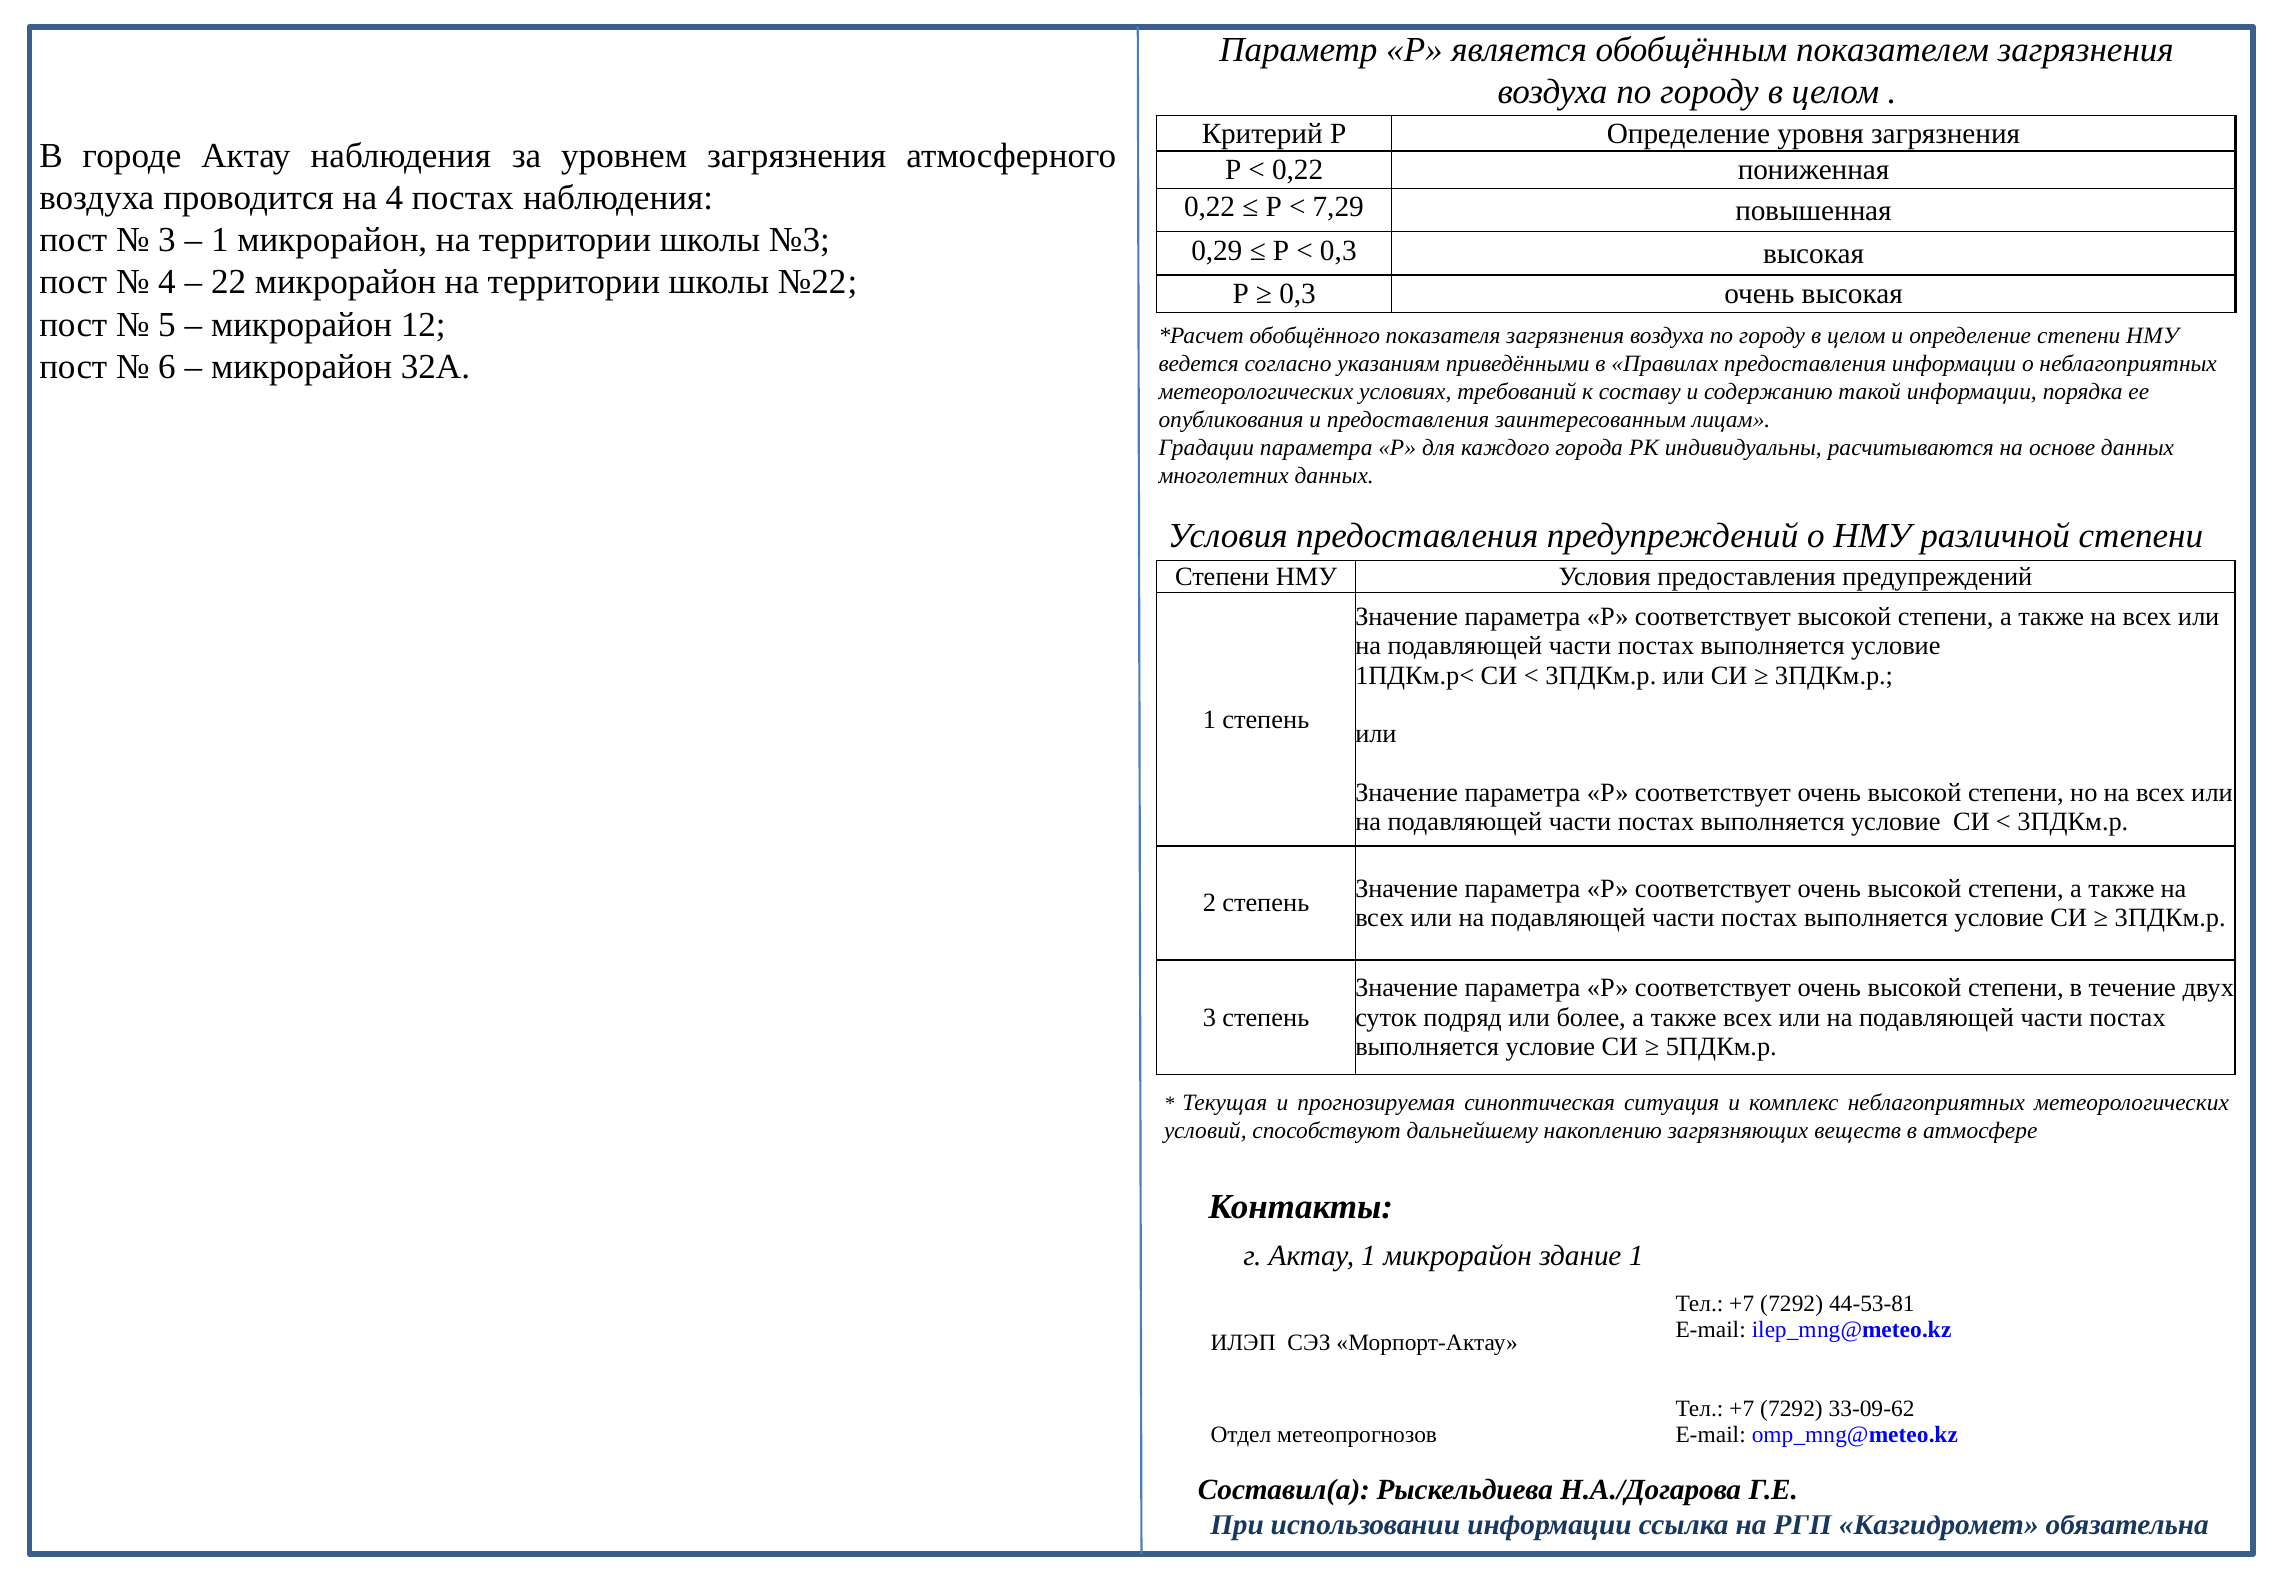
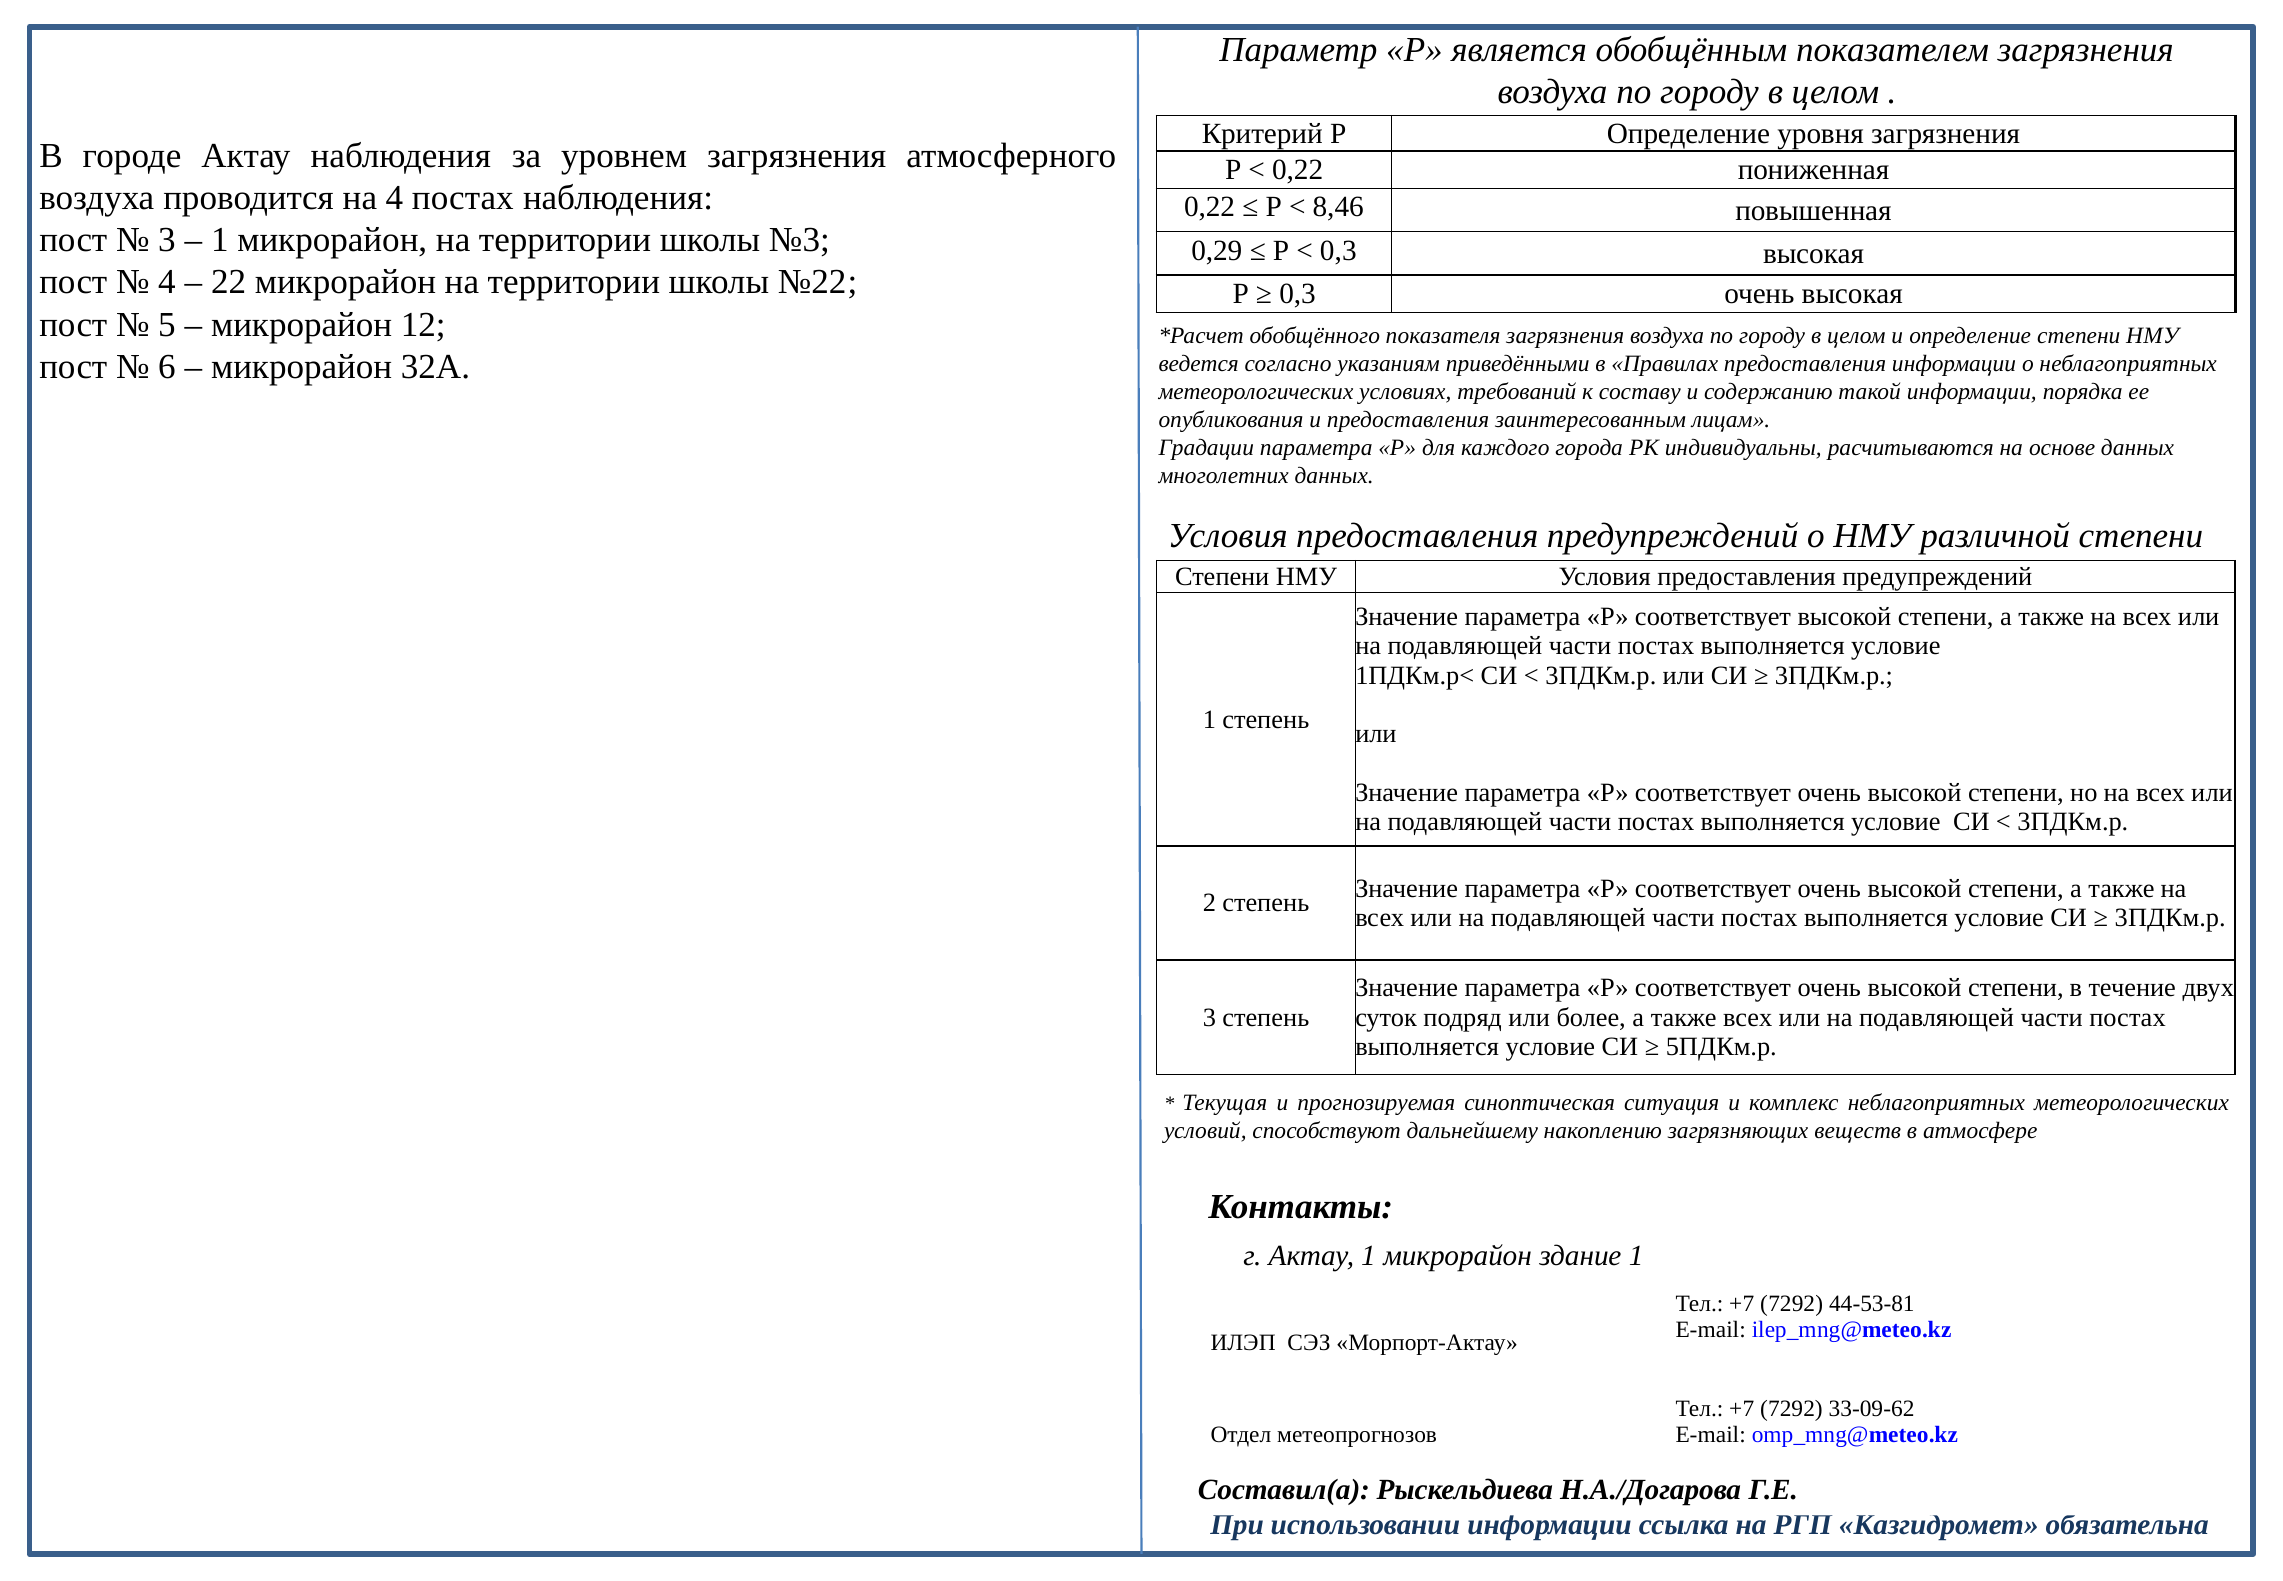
7,29: 7,29 -> 8,46
